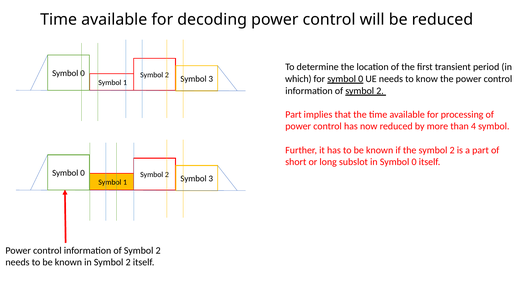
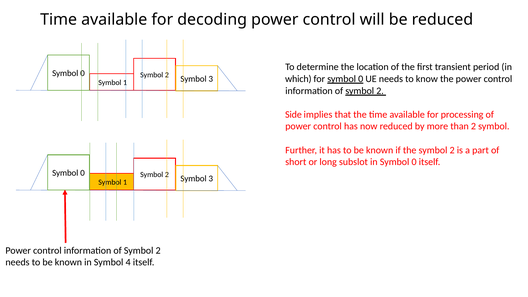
Part at (293, 115): Part -> Side
than 4: 4 -> 2
in Symbol 2: 2 -> 4
